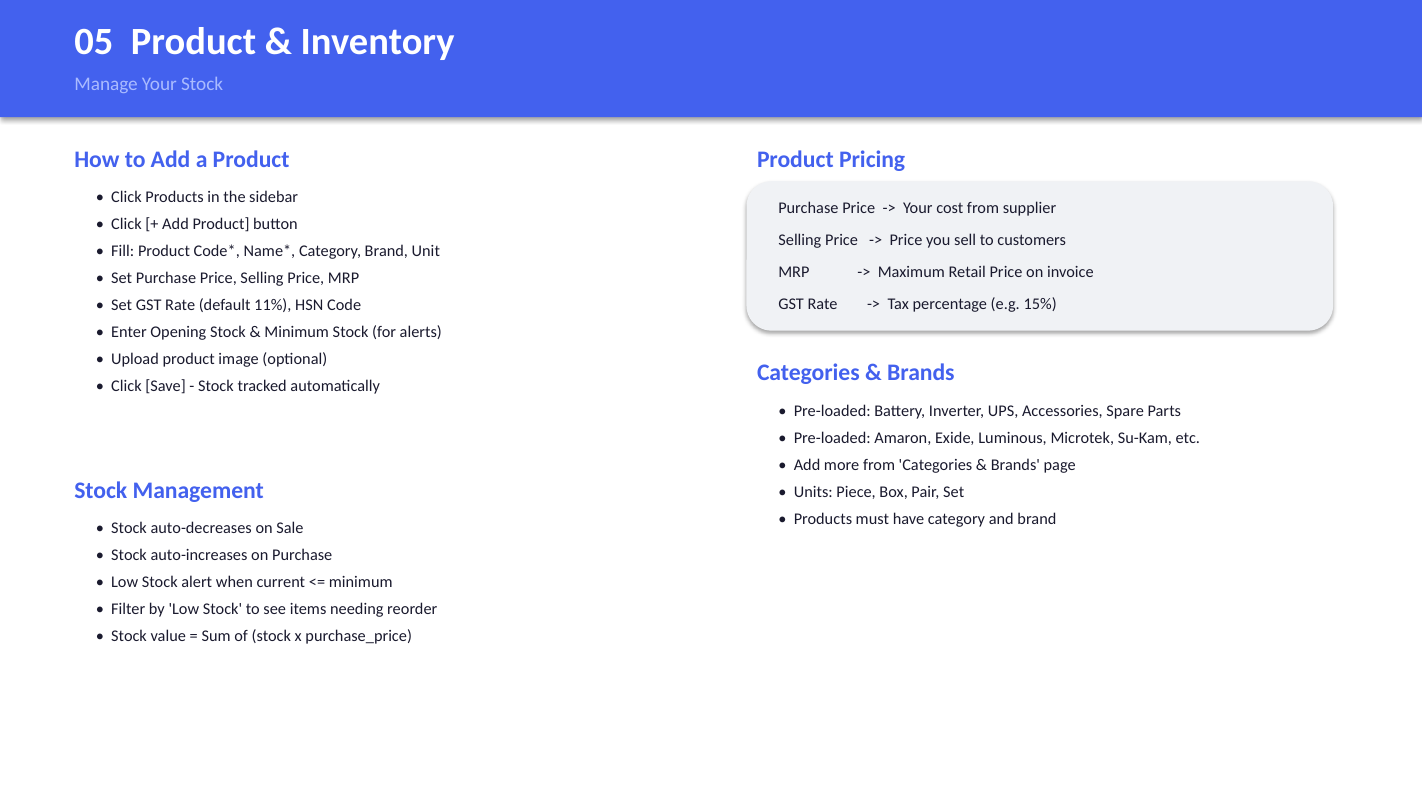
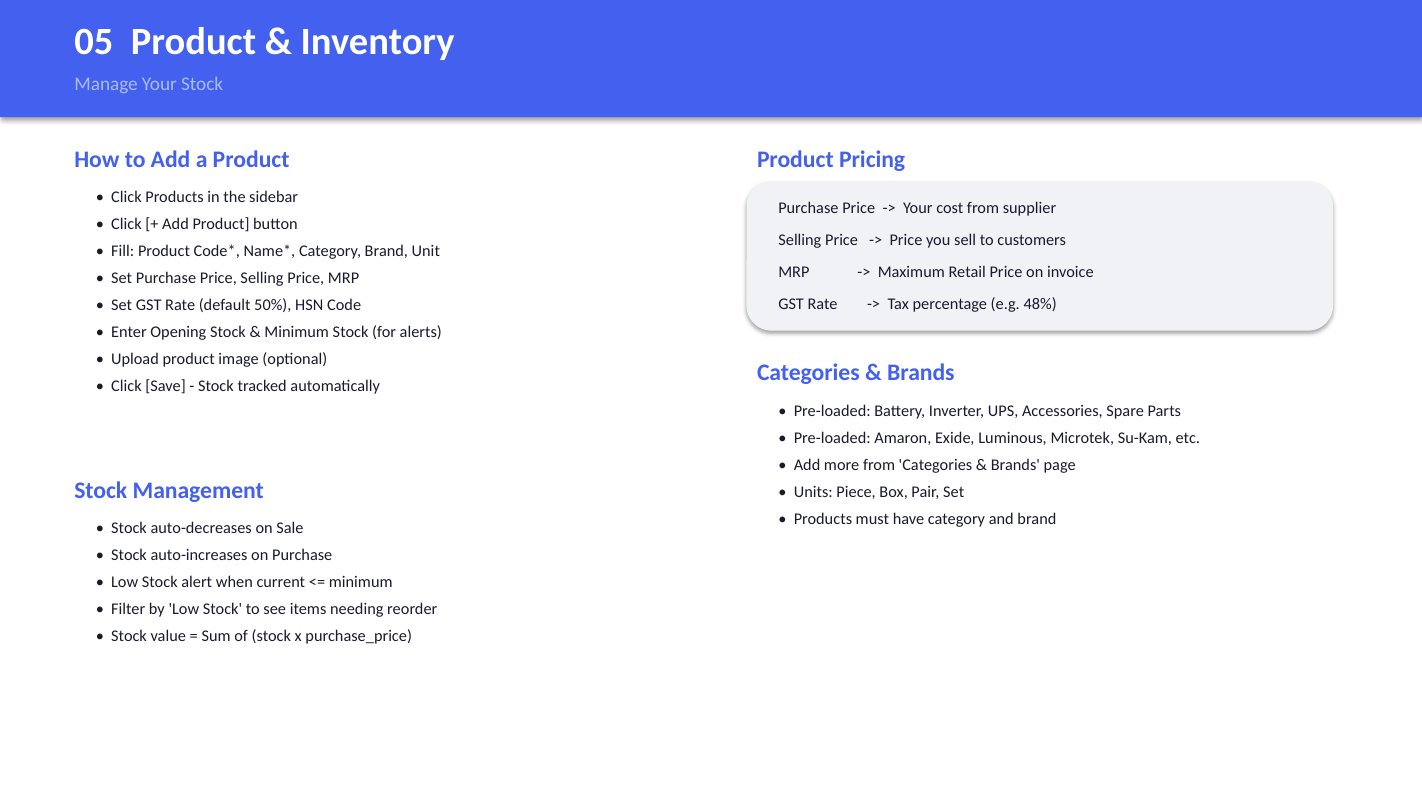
15%: 15% -> 48%
11%: 11% -> 50%
